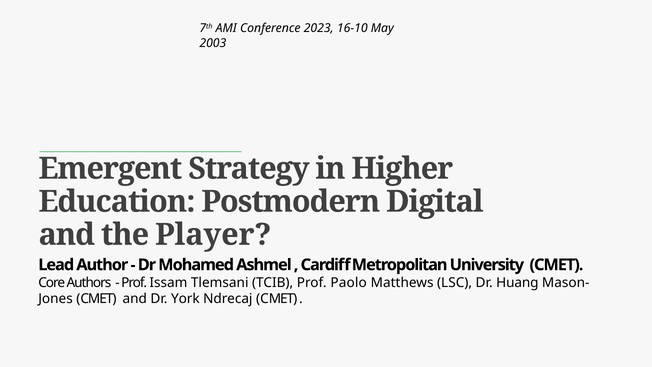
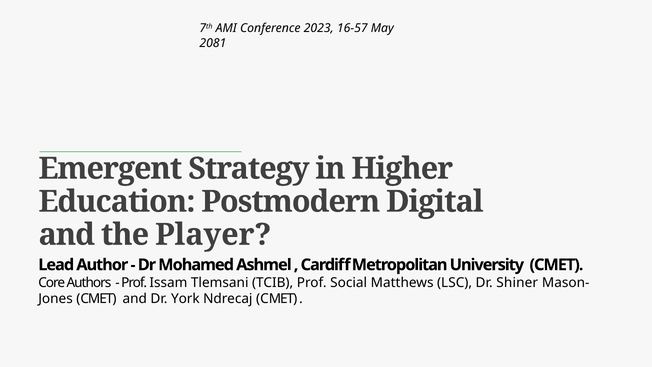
16-10: 16-10 -> 16-57
2003: 2003 -> 2081
Paolo: Paolo -> Social
Huang: Huang -> Shiner
